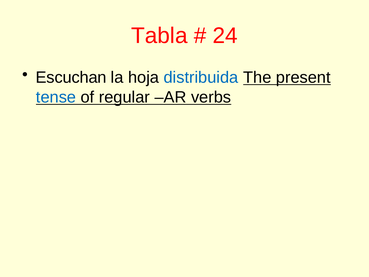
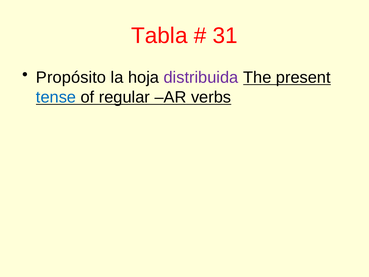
24: 24 -> 31
Escuchan: Escuchan -> Propósito
distribuida colour: blue -> purple
